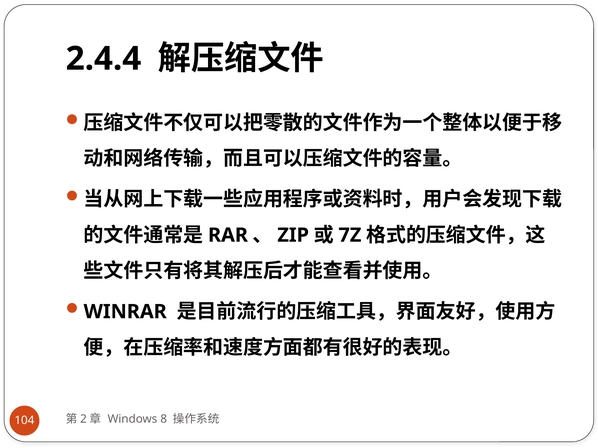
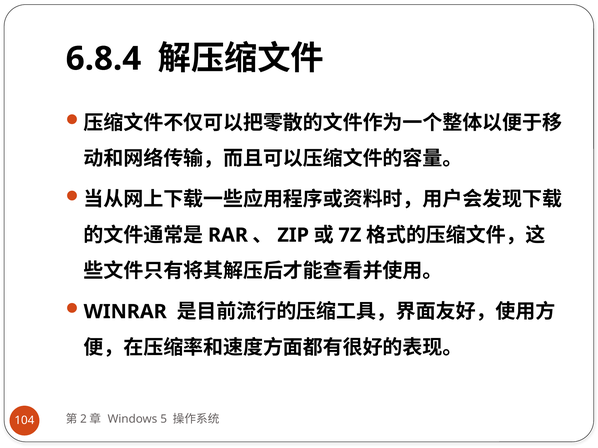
2.4.4: 2.4.4 -> 6.8.4
8: 8 -> 5
